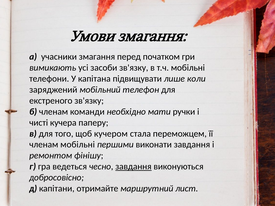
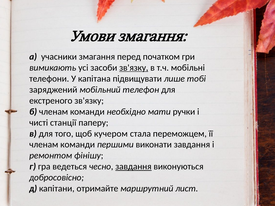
зв'язку at (134, 68) underline: none -> present
коли: коли -> тобі
кучера: кучера -> станції
мобільні at (78, 145): мобільні -> команди
